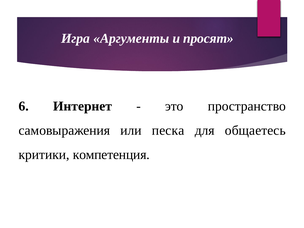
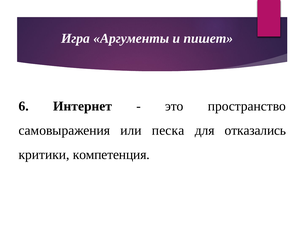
просят: просят -> пишет
общаетесь: общаетесь -> отказались
